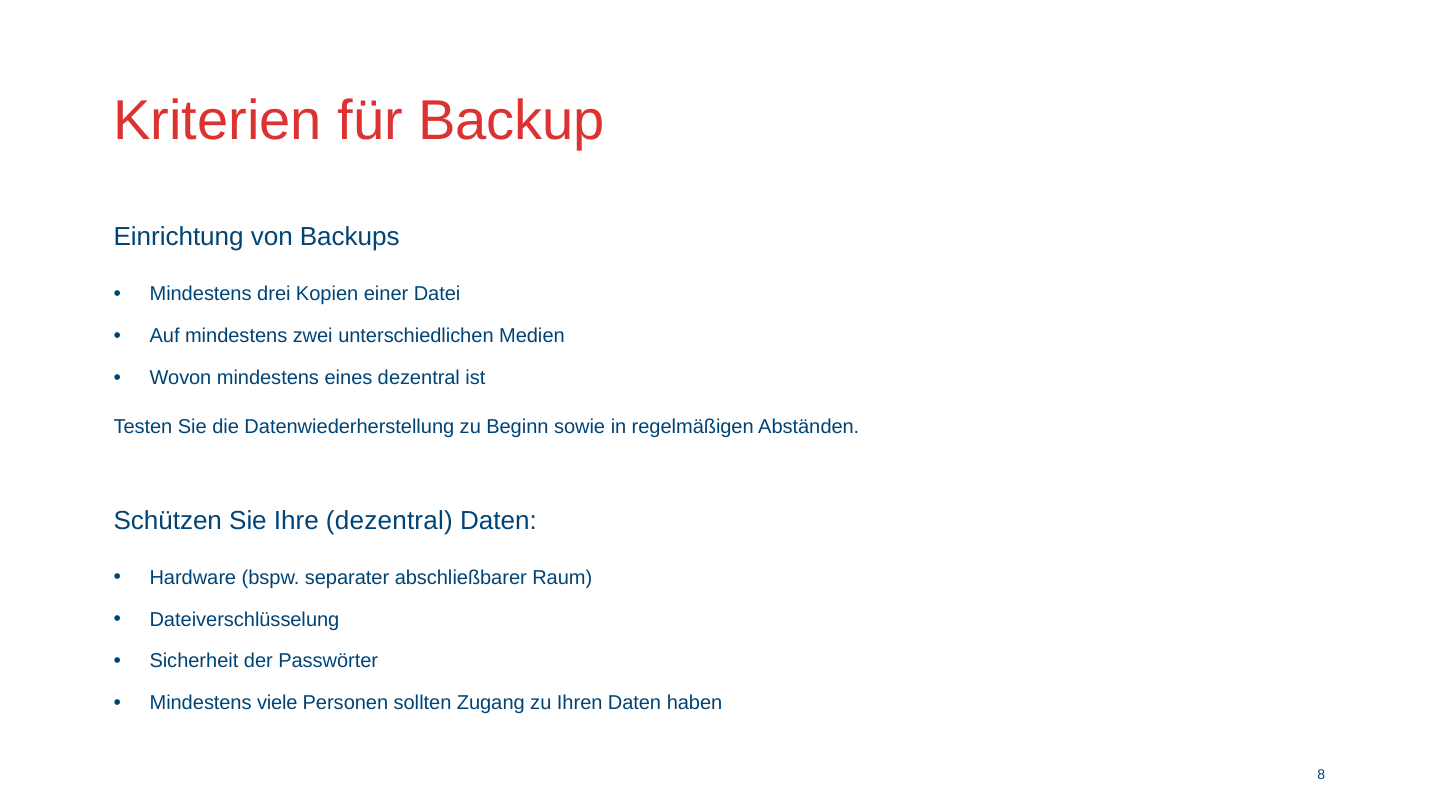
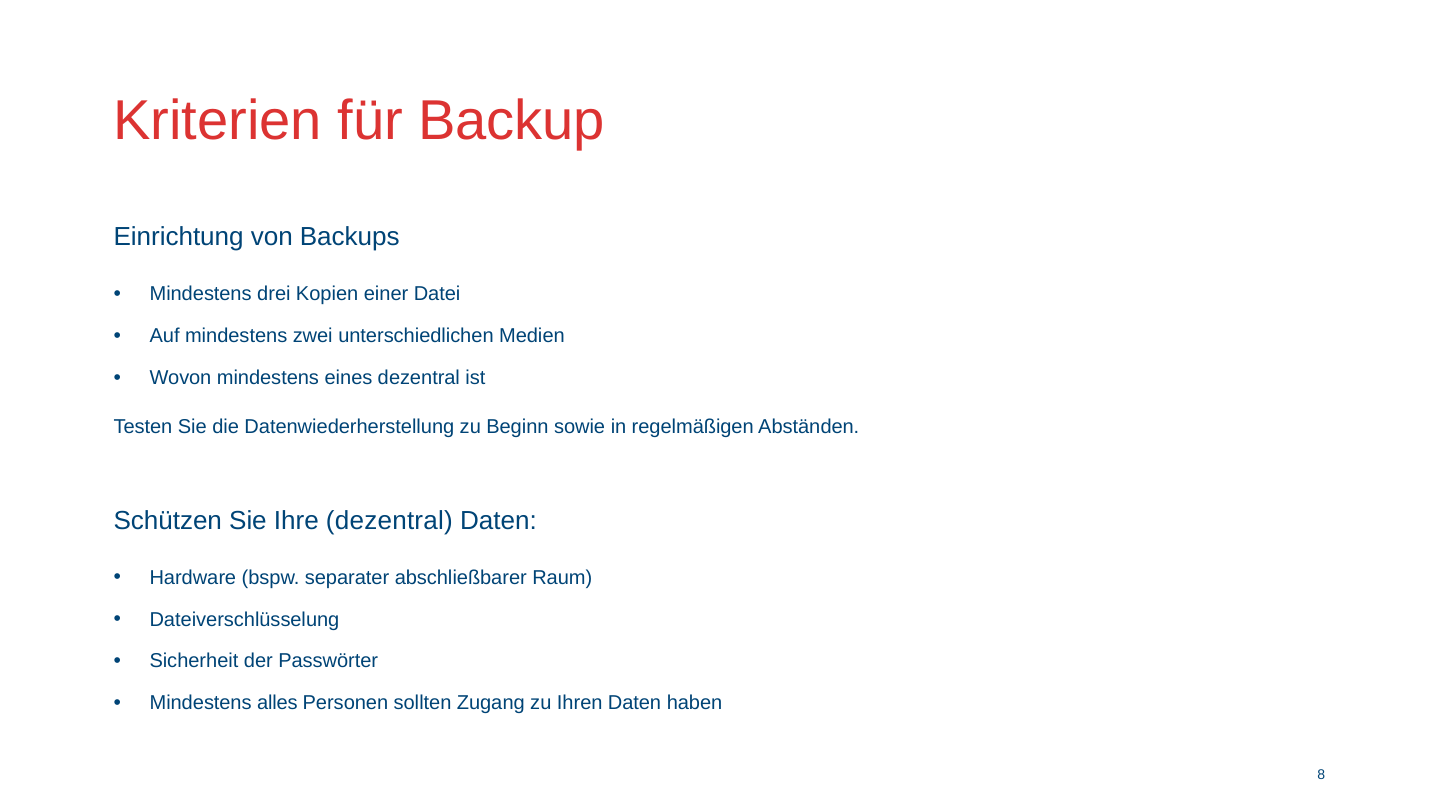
viele: viele -> alles
